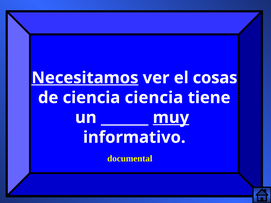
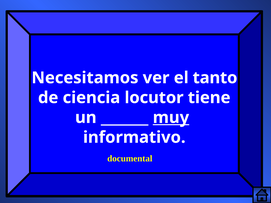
Necesitamos underline: present -> none
cosas: cosas -> tanto
ciencia ciencia: ciencia -> locutor
